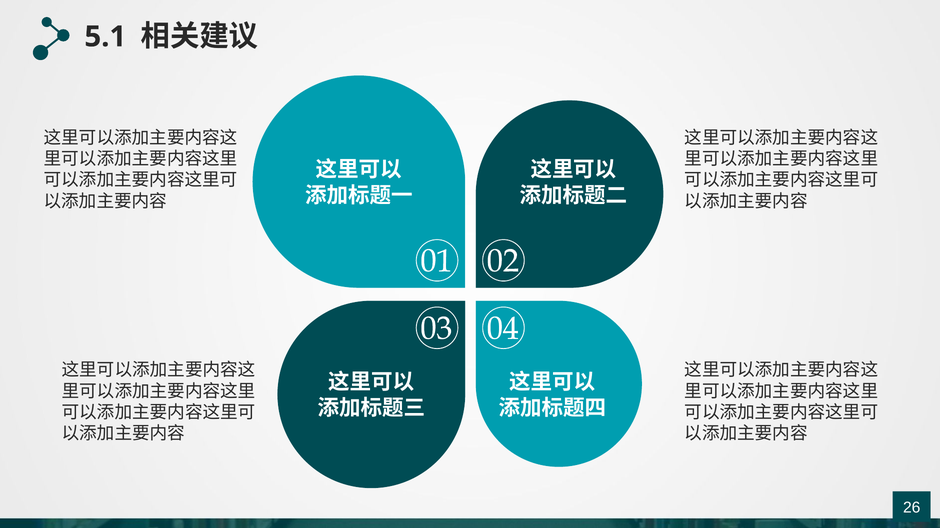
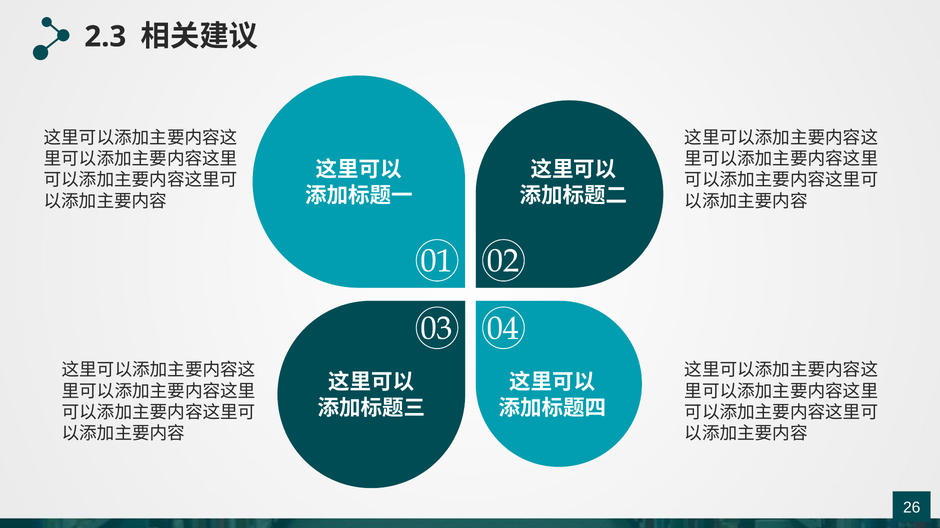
5.1: 5.1 -> 2.3
